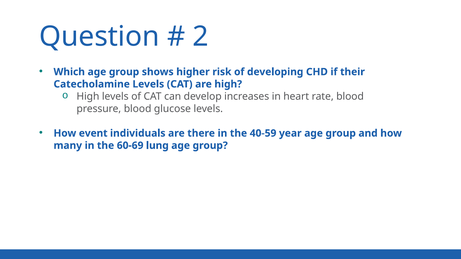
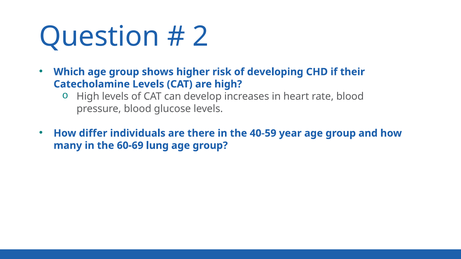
event: event -> differ
